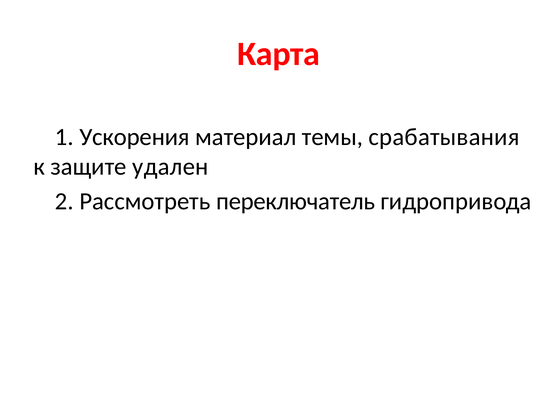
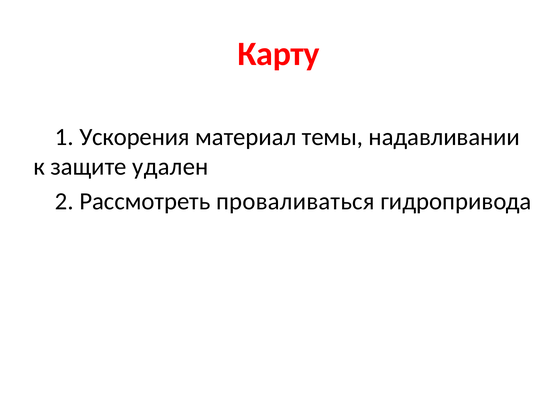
Карта: Карта -> Карту
срабатывания: срабатывания -> надавливании
переключатель: переключатель -> проваливаться
